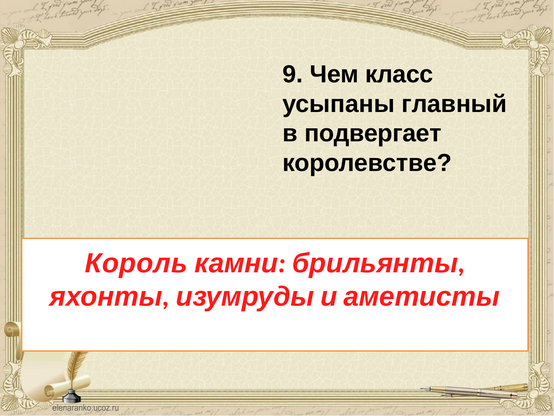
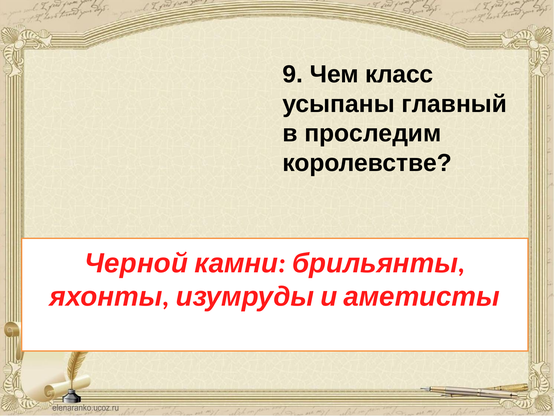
подвергает: подвергает -> проследим
Король: Король -> Черной
